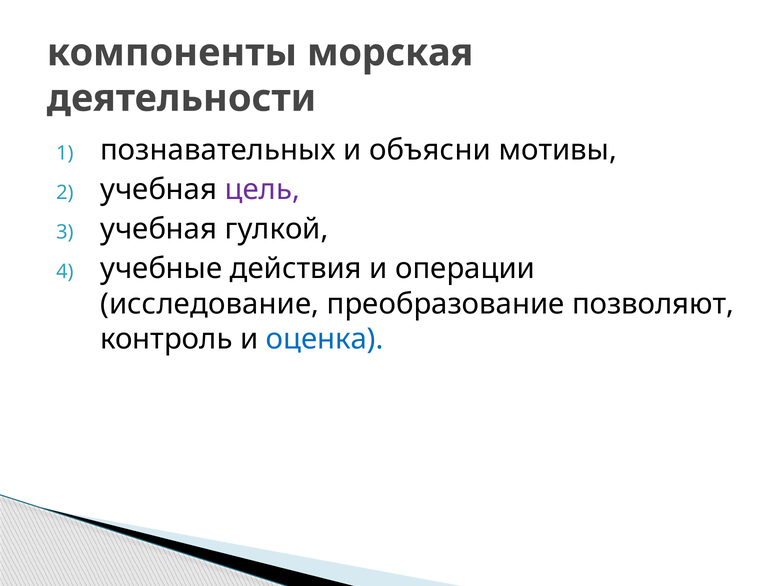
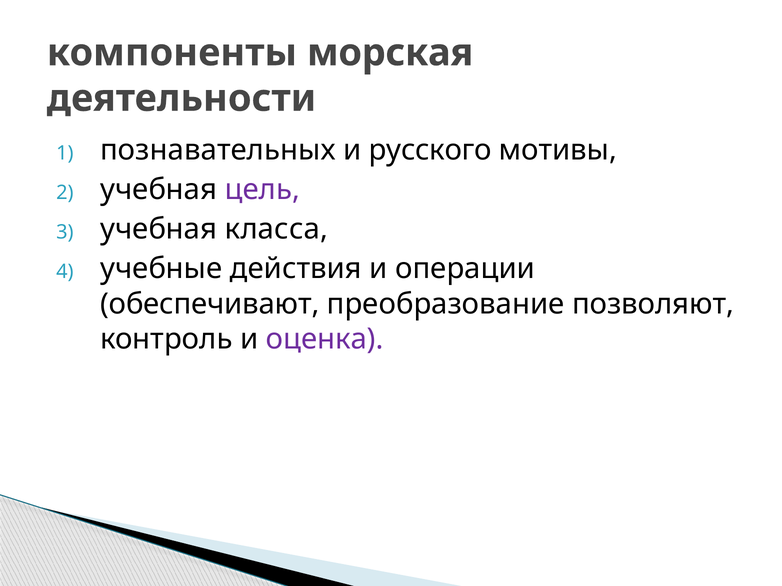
объясни: объясни -> русского
гулкой: гулкой -> класса
исследование: исследование -> обеспечивают
оценка colour: blue -> purple
